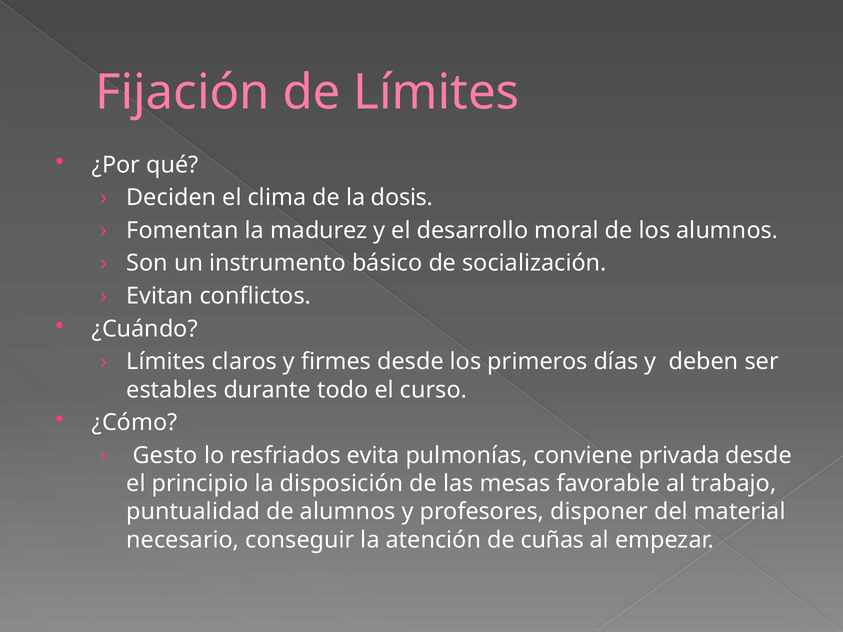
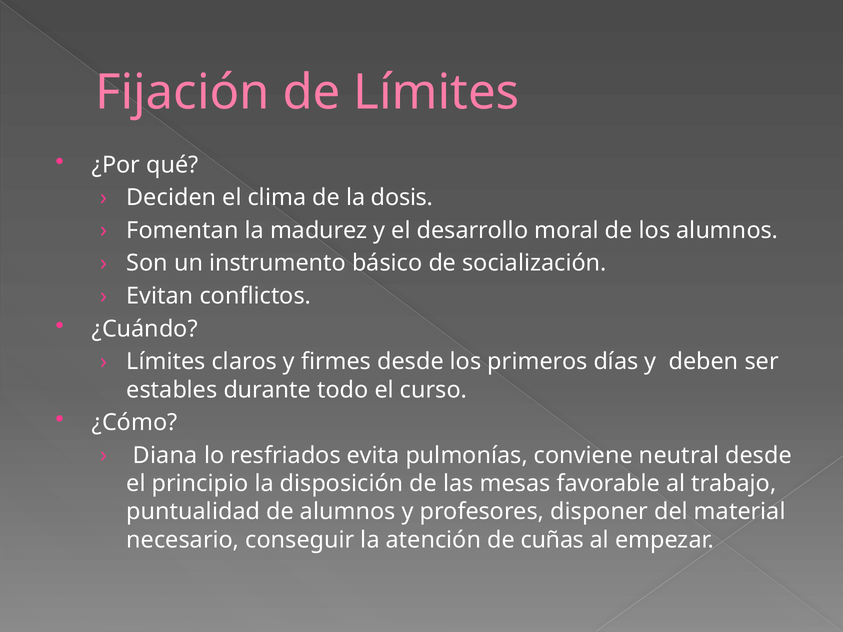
Gesto: Gesto -> Diana
privada: privada -> neutral
